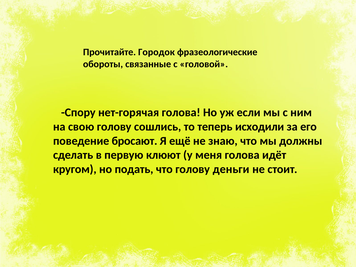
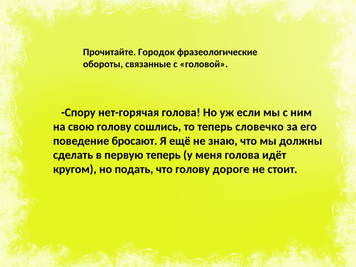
исходили: исходили -> словечко
первую клюют: клюют -> теперь
деньги: деньги -> дороге
